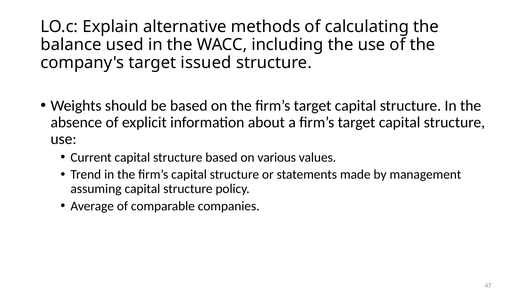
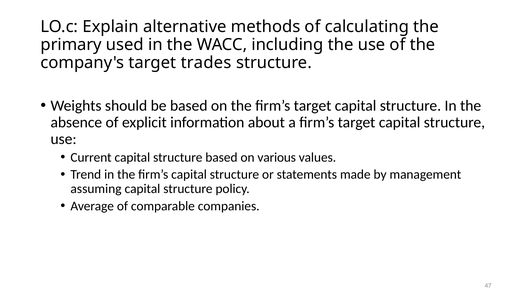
balance: balance -> primary
issued: issued -> trades
